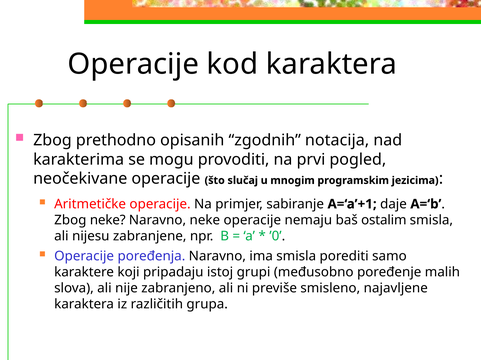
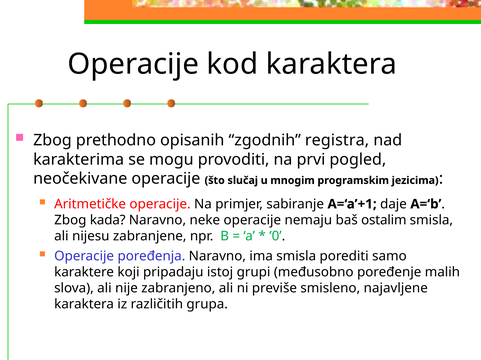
notacija: notacija -> registra
Zbog neke: neke -> kada
